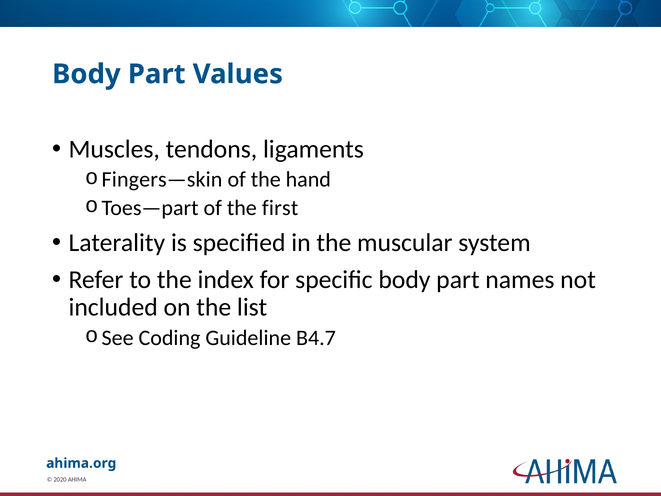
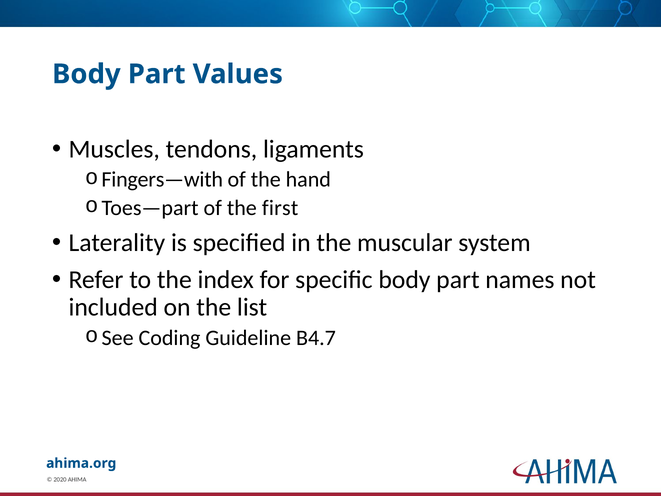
Fingers—skin: Fingers—skin -> Fingers—with
